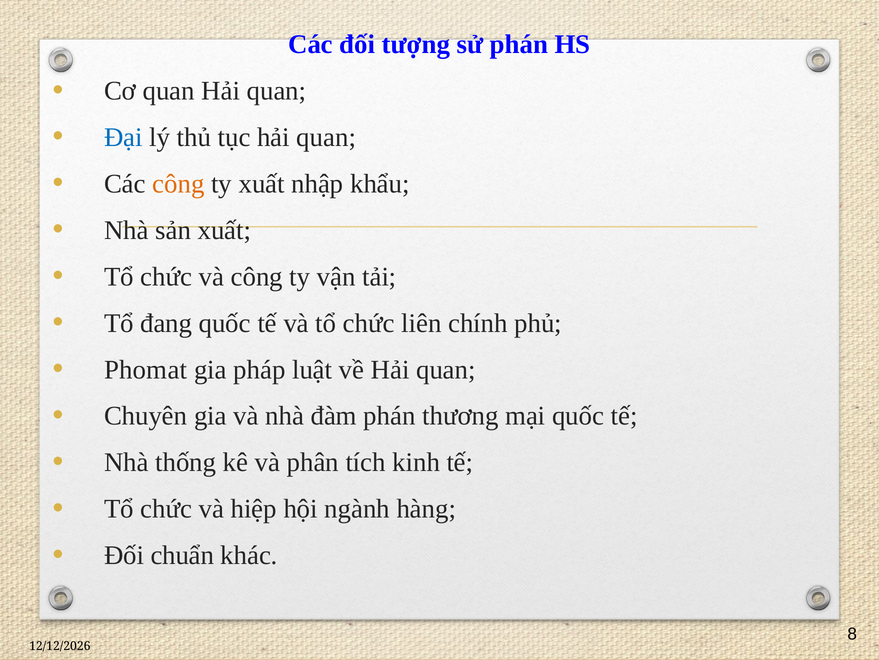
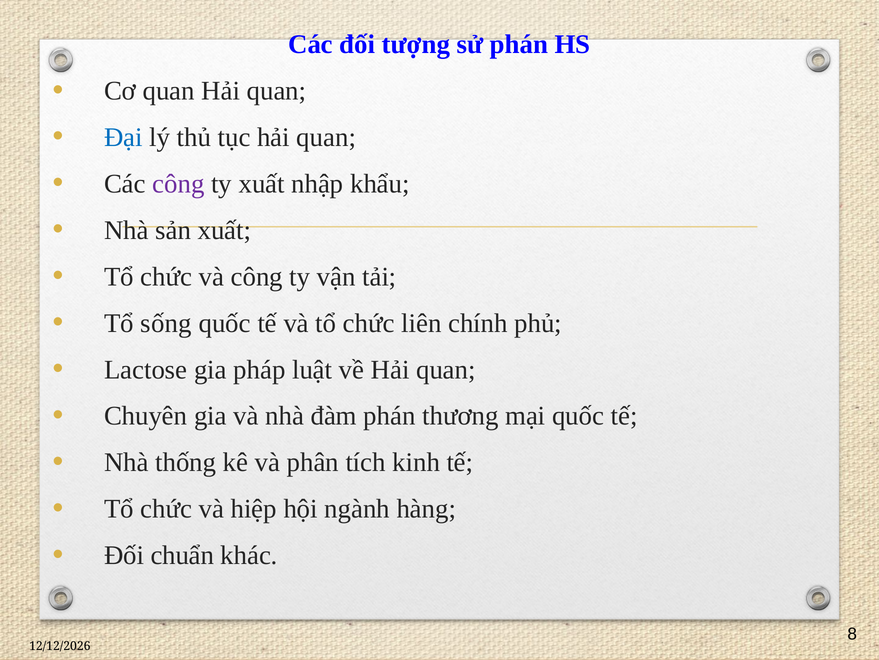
công at (178, 184) colour: orange -> purple
đang: đang -> sống
Phomat: Phomat -> Lactose
